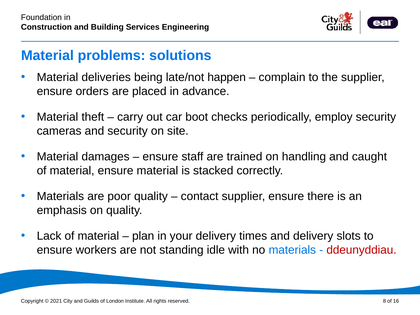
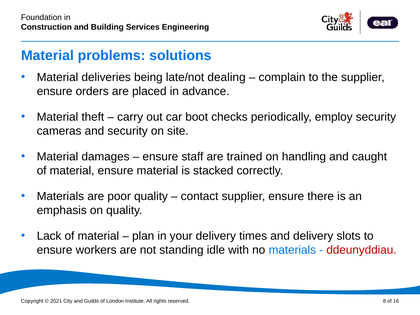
happen: happen -> dealing
